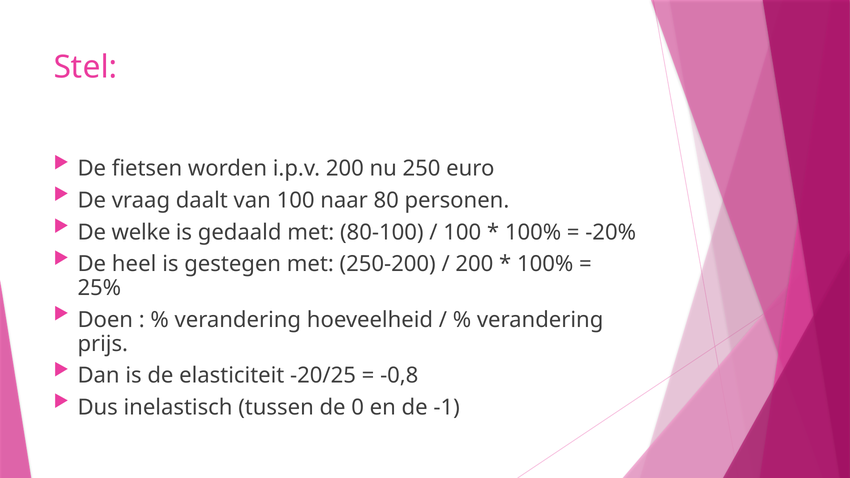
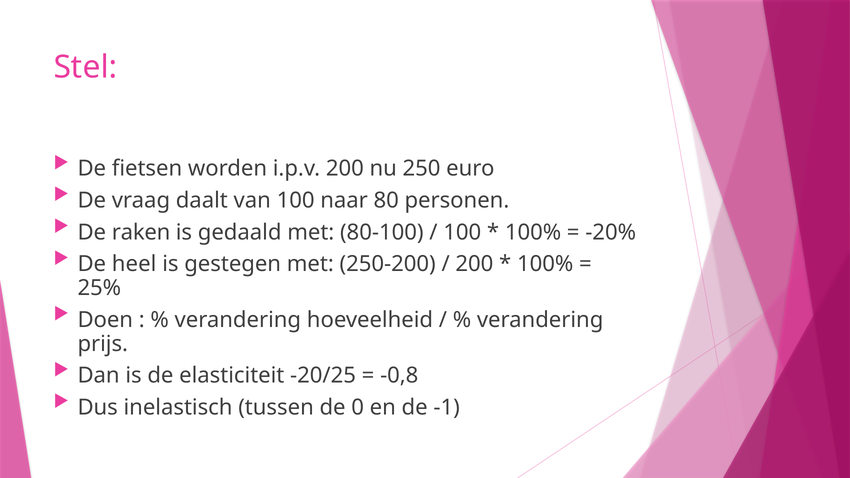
welke: welke -> raken
